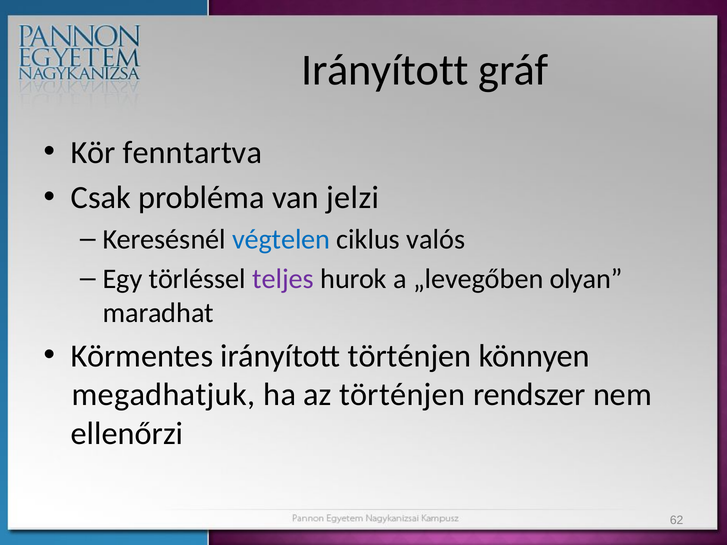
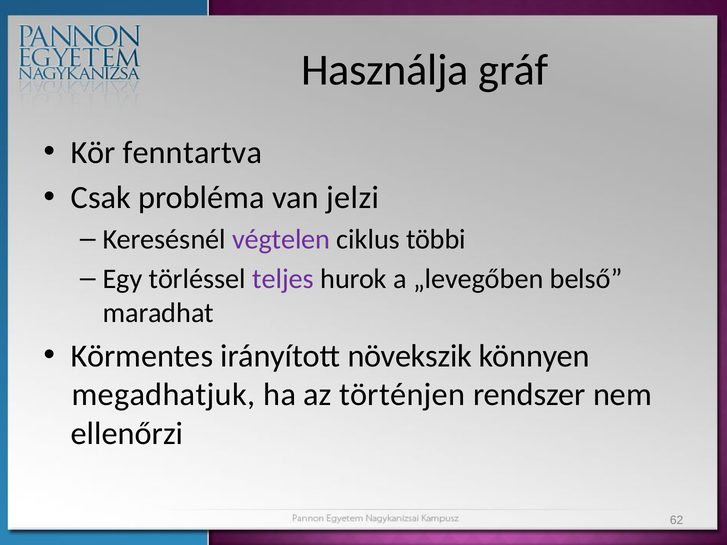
Irányított at (385, 70): Irányított -> Használja
végtelen colour: blue -> purple
valós: valós -> többi
olyan: olyan -> belső
irányított történjen: történjen -> növekszik
